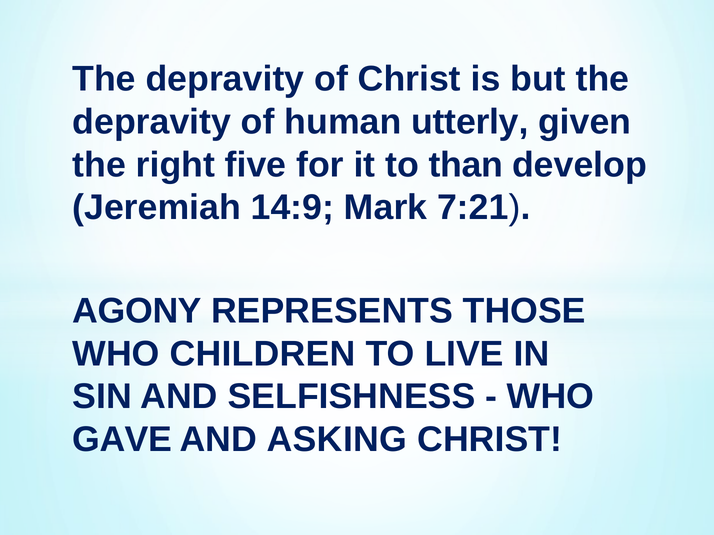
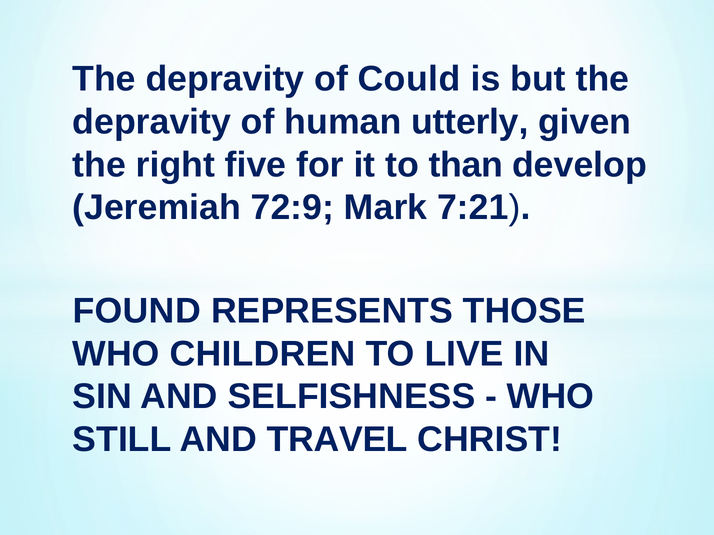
of Christ: Christ -> Could
14:9: 14:9 -> 72:9
AGONY: AGONY -> FOUND
GAVE: GAVE -> STILL
ASKING: ASKING -> TRAVEL
